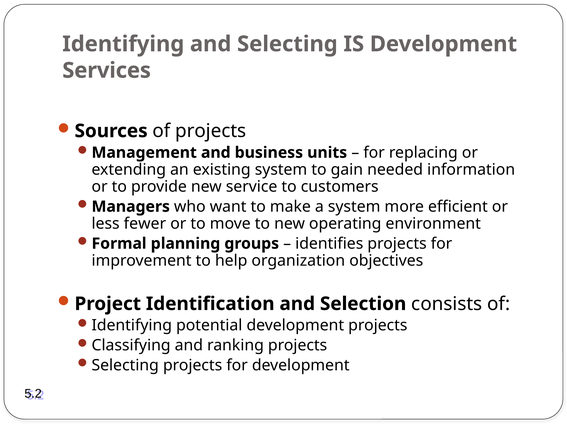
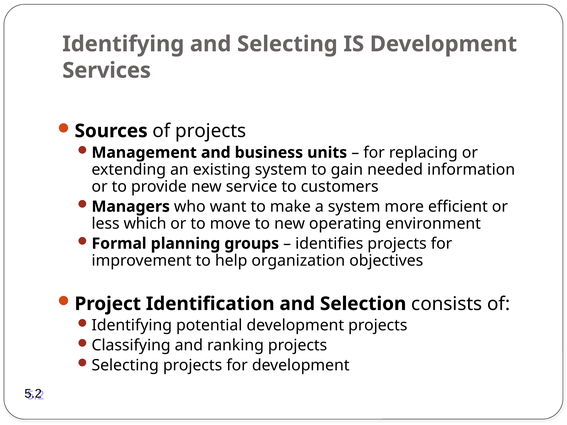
fewer: fewer -> which
